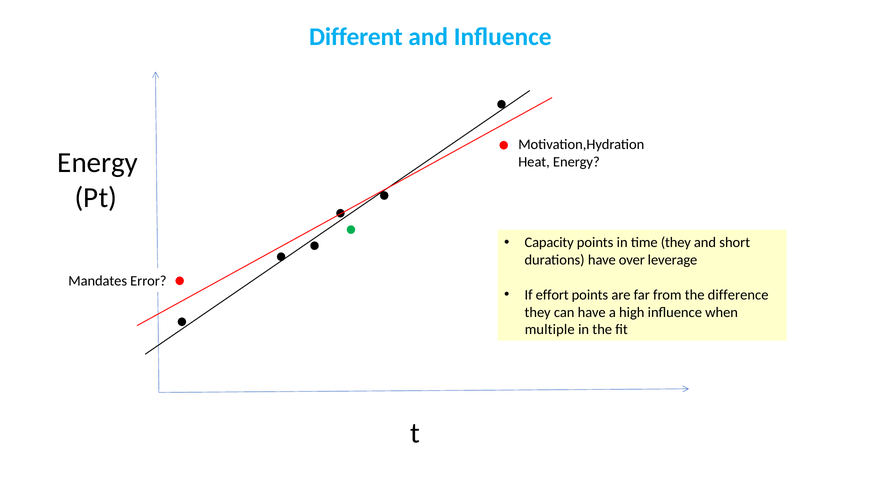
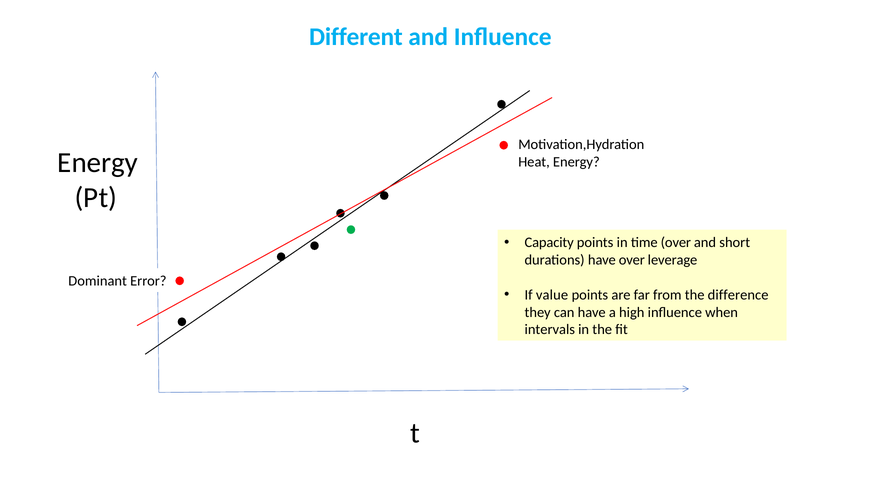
time they: they -> over
Mandates: Mandates -> Dominant
effort: effort -> value
multiple: multiple -> intervals
